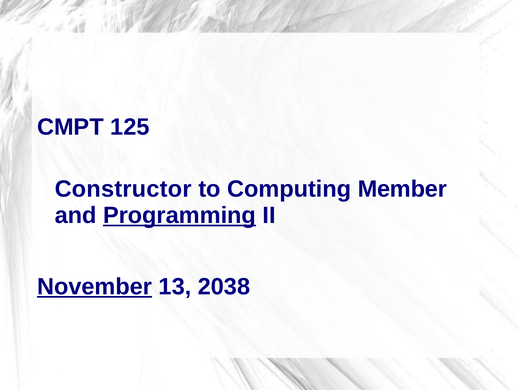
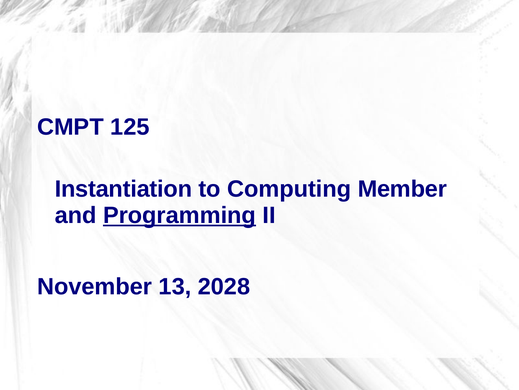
Constructor: Constructor -> Instantiation
November underline: present -> none
2038: 2038 -> 2028
